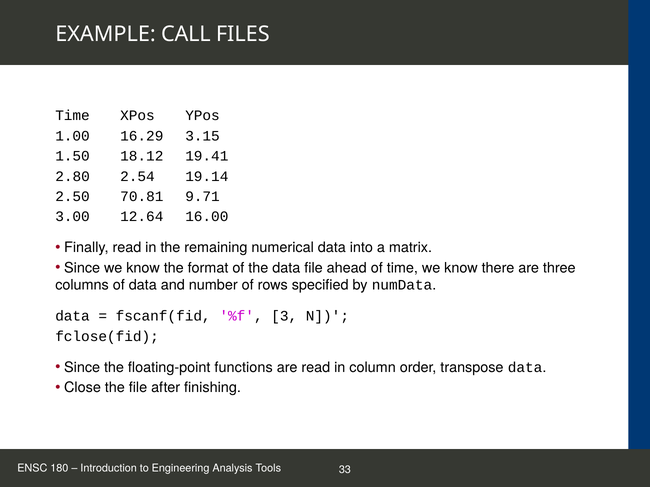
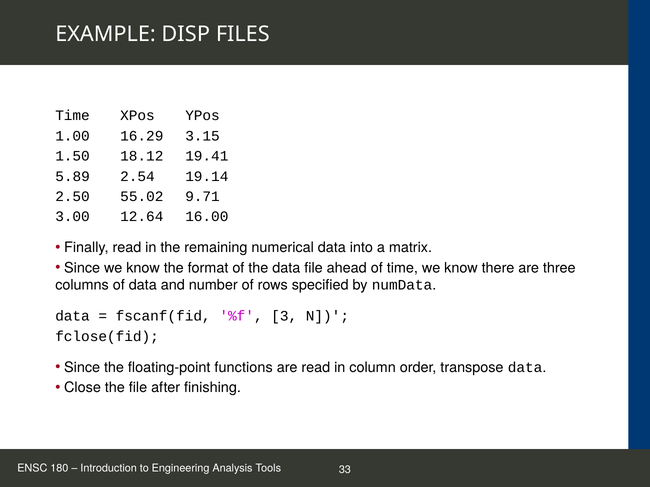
CALL: CALL -> DISP
2.80: 2.80 -> 5.89
70.81: 70.81 -> 55.02
